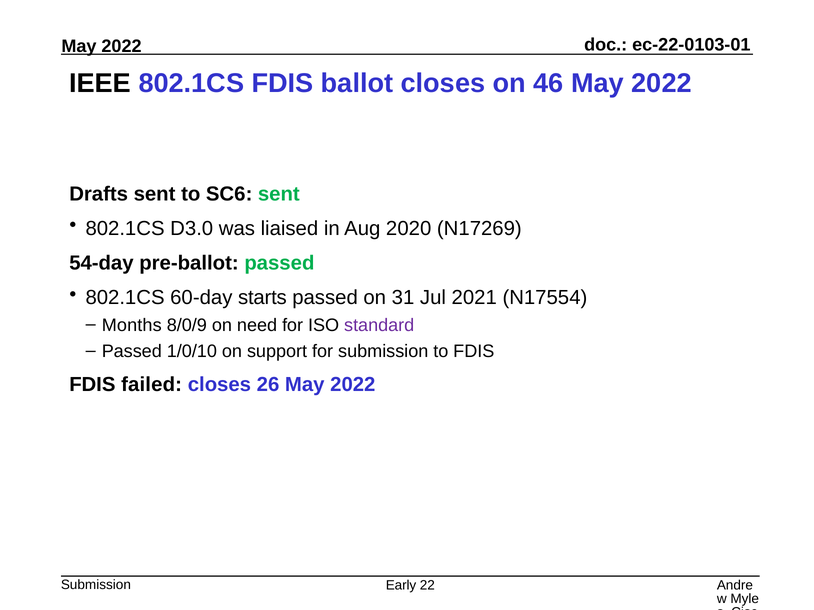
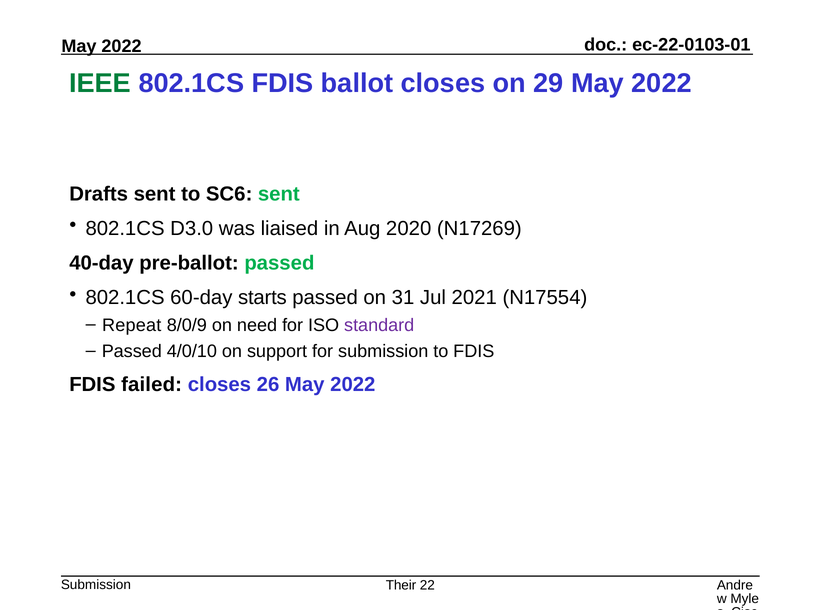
IEEE colour: black -> green
46: 46 -> 29
54-day: 54-day -> 40-day
Months: Months -> Repeat
1/0/10: 1/0/10 -> 4/0/10
Early: Early -> Their
